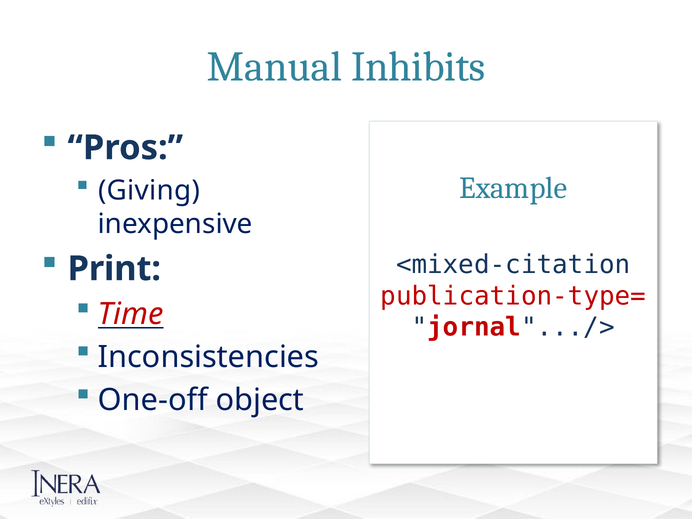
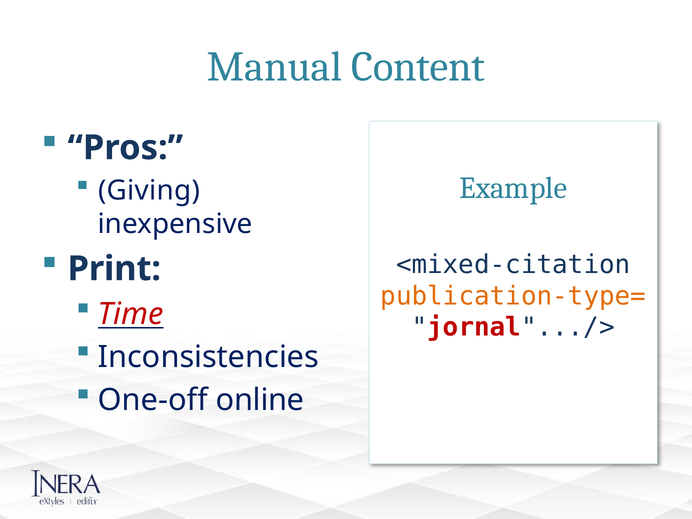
Inhibits: Inhibits -> Content
publication-type= colour: red -> orange
object: object -> online
